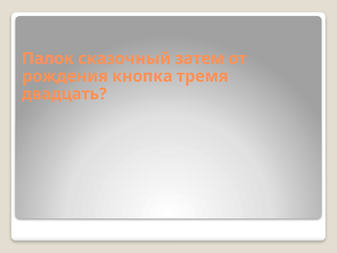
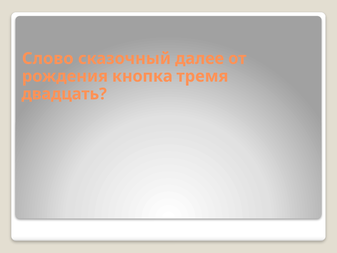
Палок: Палок -> Слово
затем: затем -> далее
